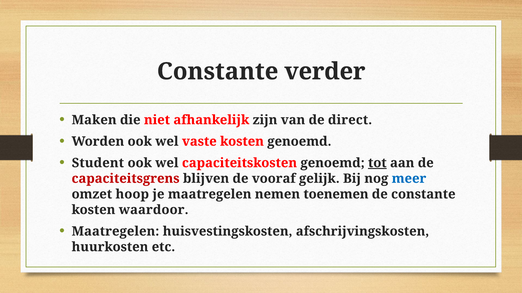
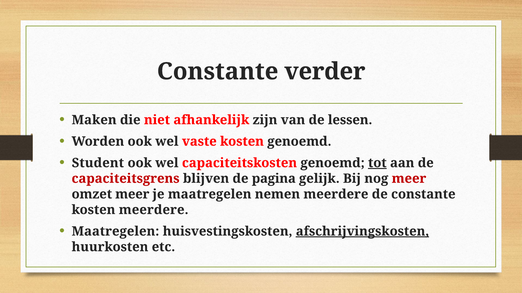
direct: direct -> lessen
vooraf: vooraf -> pagina
meer at (409, 179) colour: blue -> red
omzet hoop: hoop -> meer
nemen toenemen: toenemen -> meerdere
kosten waardoor: waardoor -> meerdere
afschrijvingskosten underline: none -> present
